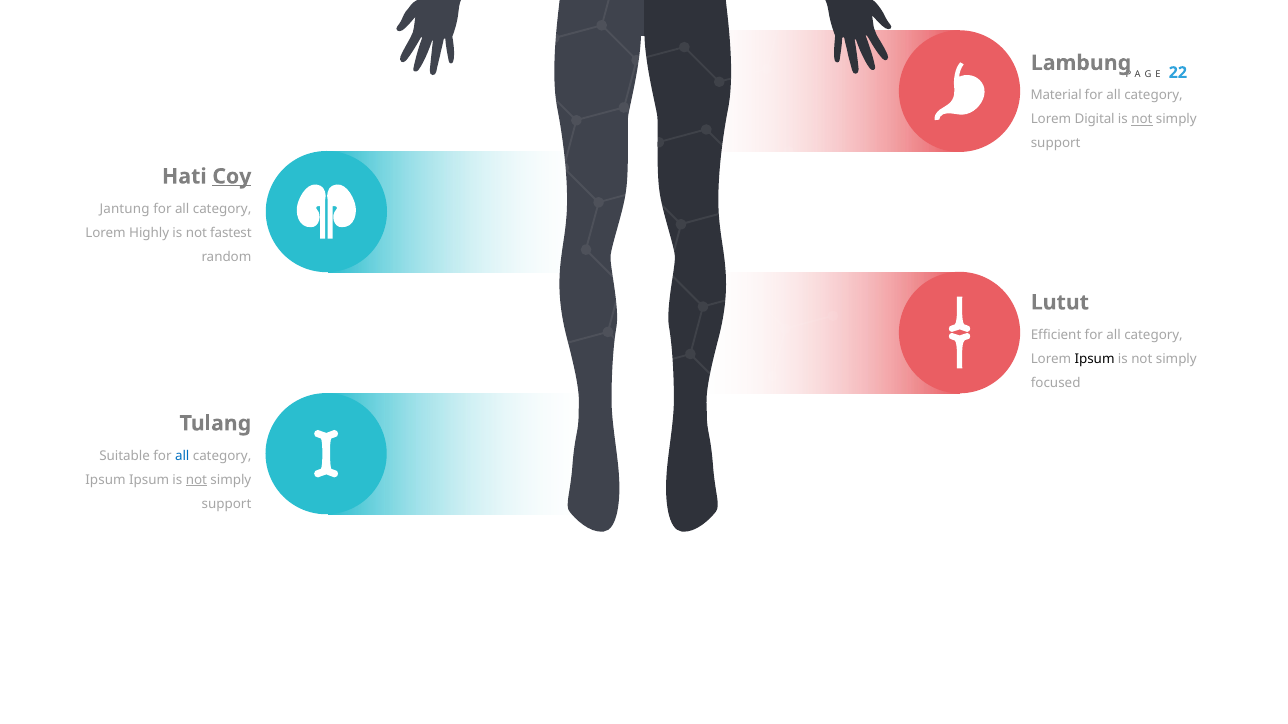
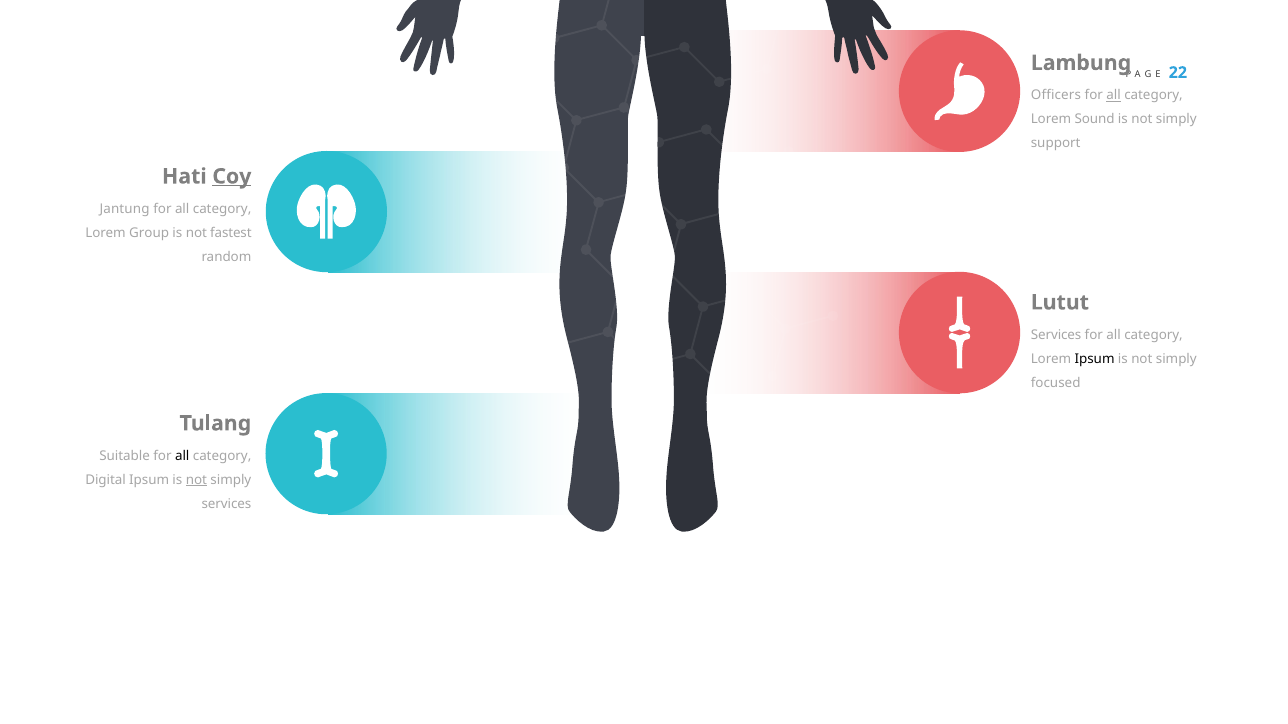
Material: Material -> Officers
all at (1114, 95) underline: none -> present
Digital: Digital -> Sound
not at (1142, 119) underline: present -> none
Highly: Highly -> Group
Efficient at (1056, 335): Efficient -> Services
all at (182, 456) colour: blue -> black
Ipsum at (106, 480): Ipsum -> Digital
support at (226, 504): support -> services
